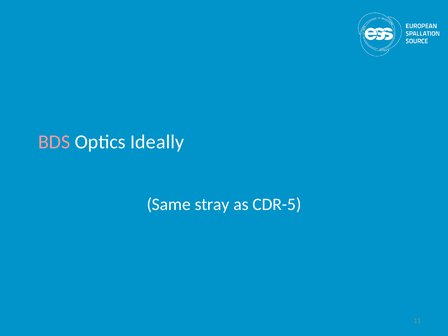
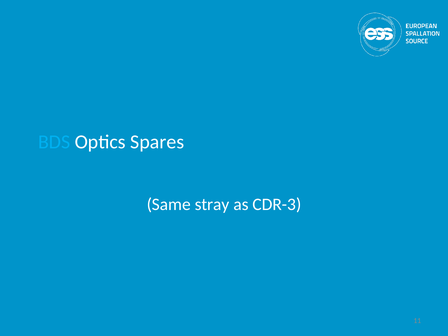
BDS colour: pink -> light blue
Ideally: Ideally -> Spares
CDR-5: CDR-5 -> CDR-3
